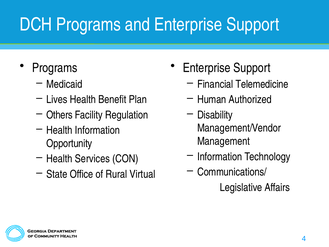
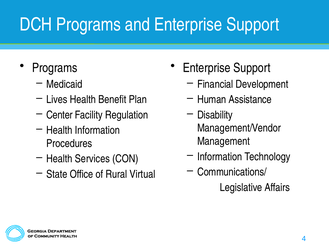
Telemedicine: Telemedicine -> Development
Authorized: Authorized -> Assistance
Others: Others -> Center
Opportunity: Opportunity -> Procedures
